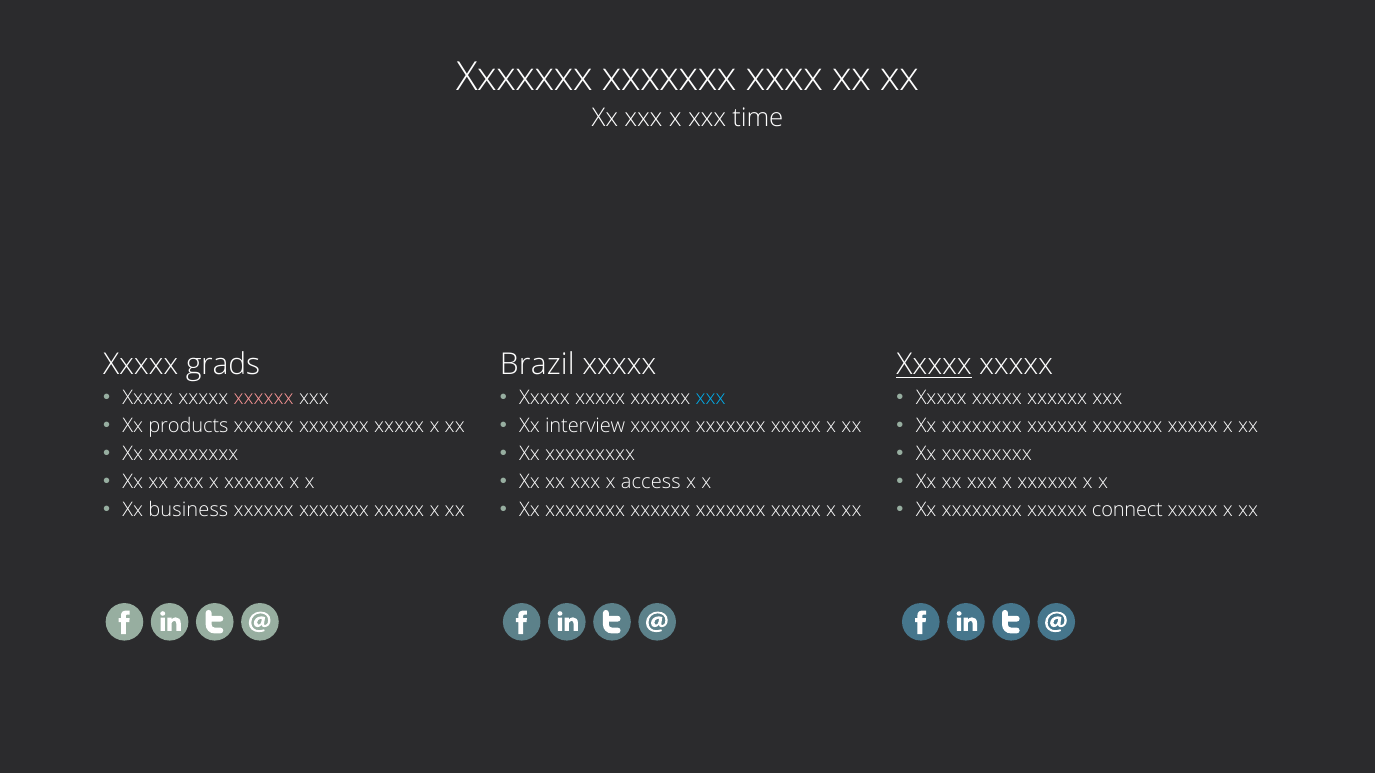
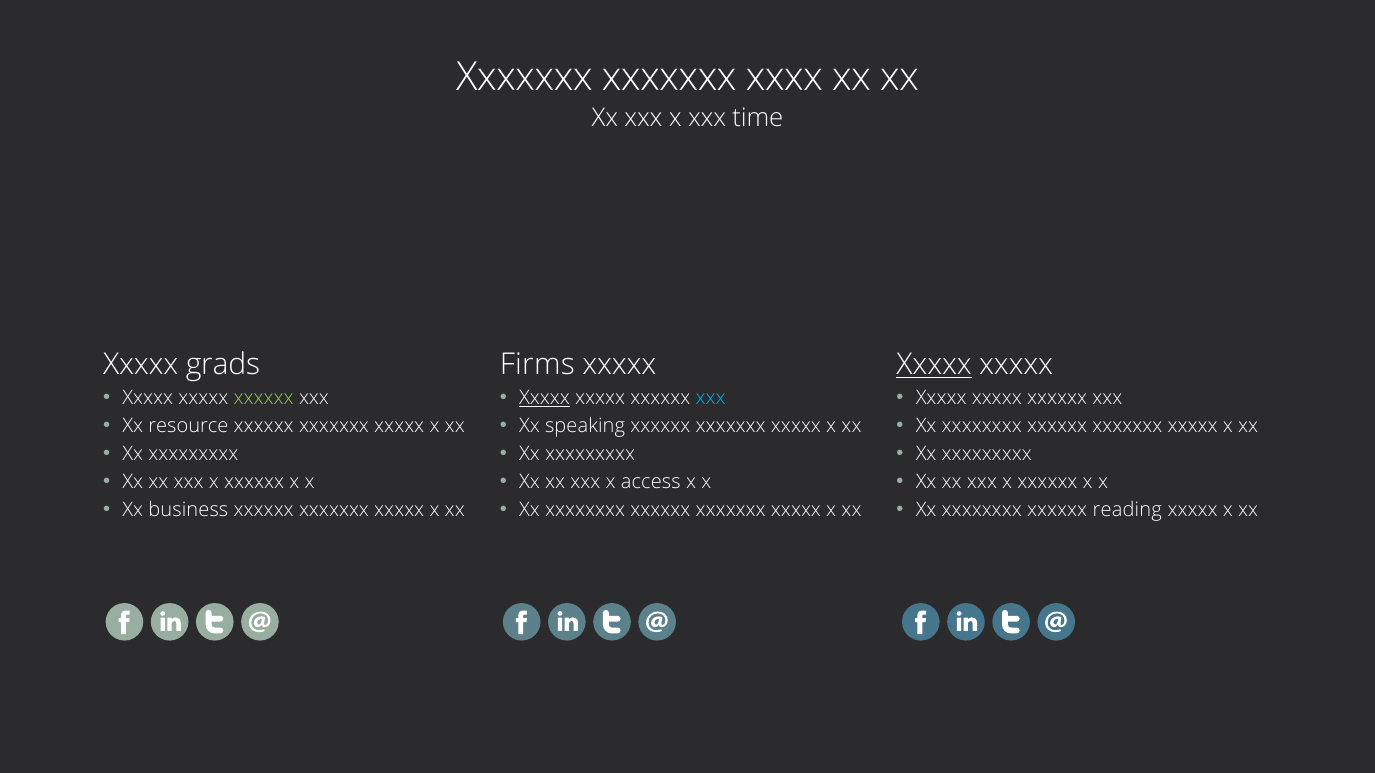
Brazil: Brazil -> Firms
xxxxxx at (264, 398) colour: pink -> light green
Xxxxx at (544, 398) underline: none -> present
products: products -> resource
interview: interview -> speaking
connect: connect -> reading
